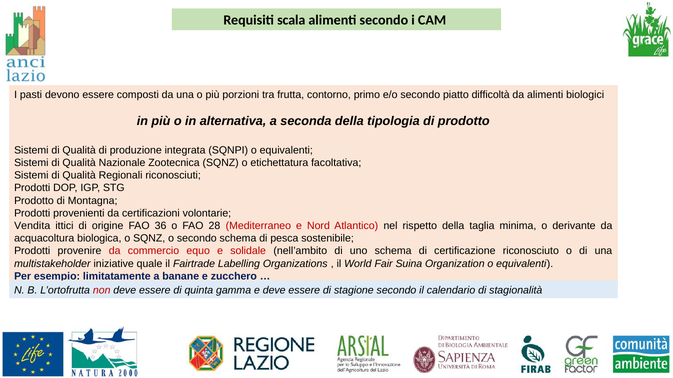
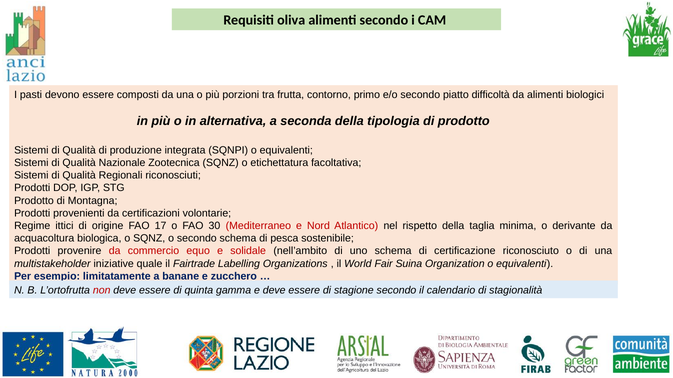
scala: scala -> oliva
Vendita: Vendita -> Regime
36: 36 -> 17
28: 28 -> 30
